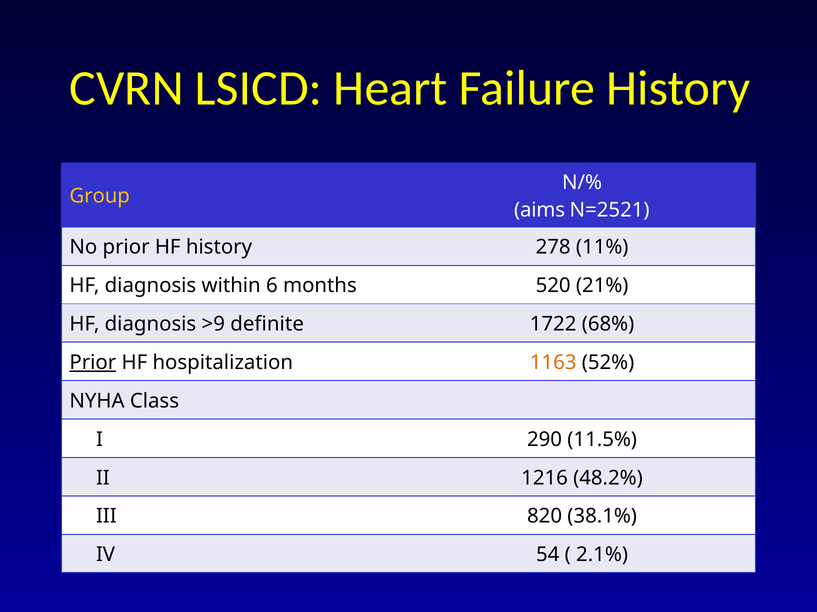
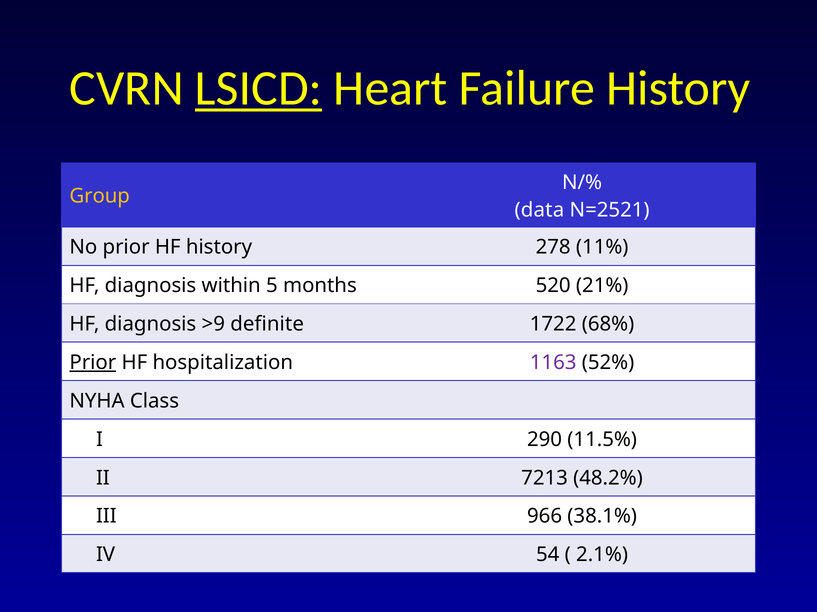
LSICD underline: none -> present
aims: aims -> data
6: 6 -> 5
1163 colour: orange -> purple
1216: 1216 -> 7213
820: 820 -> 966
